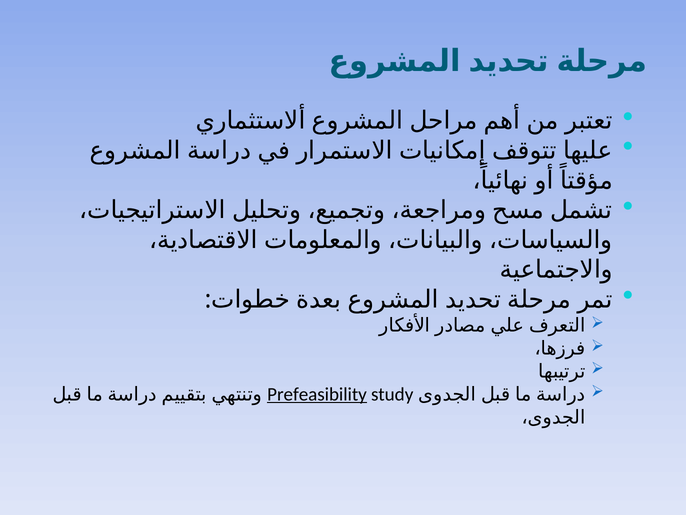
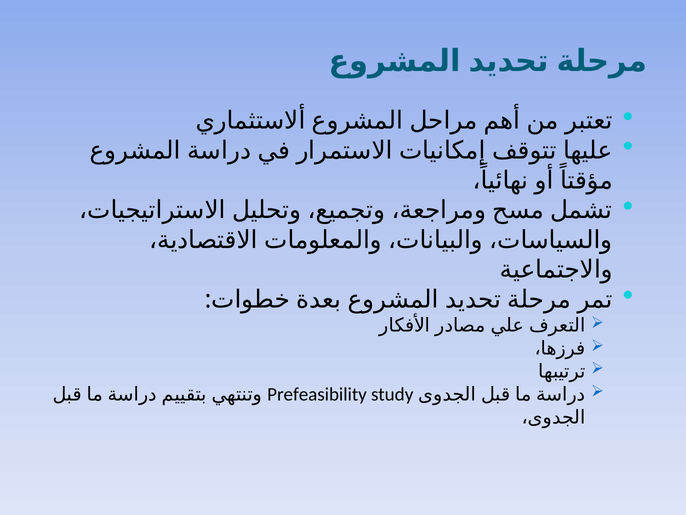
Prefeasibility underline: present -> none
